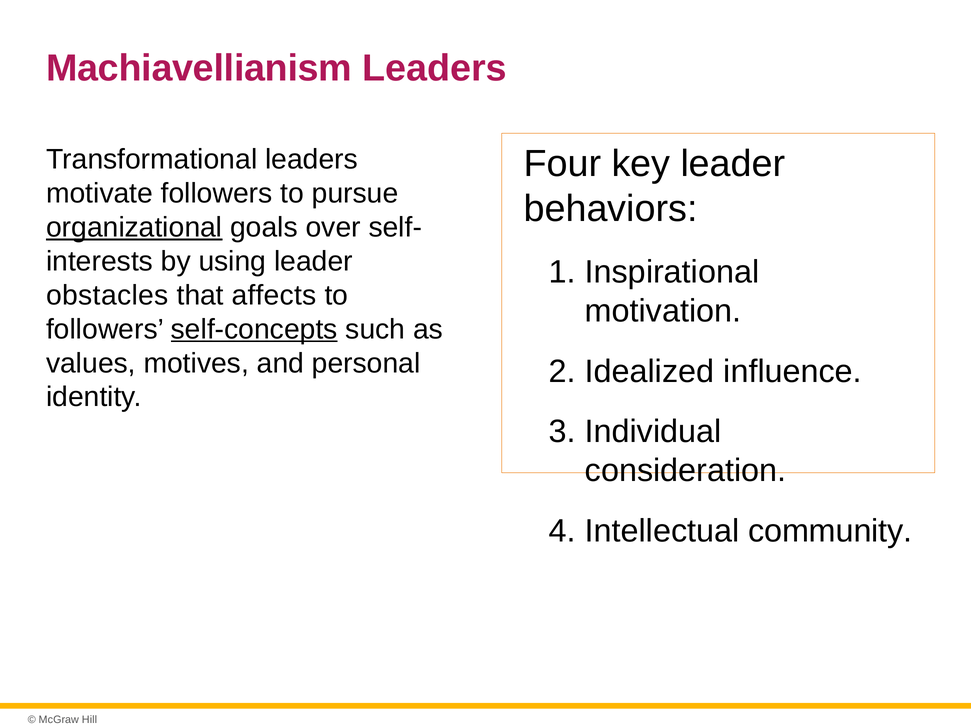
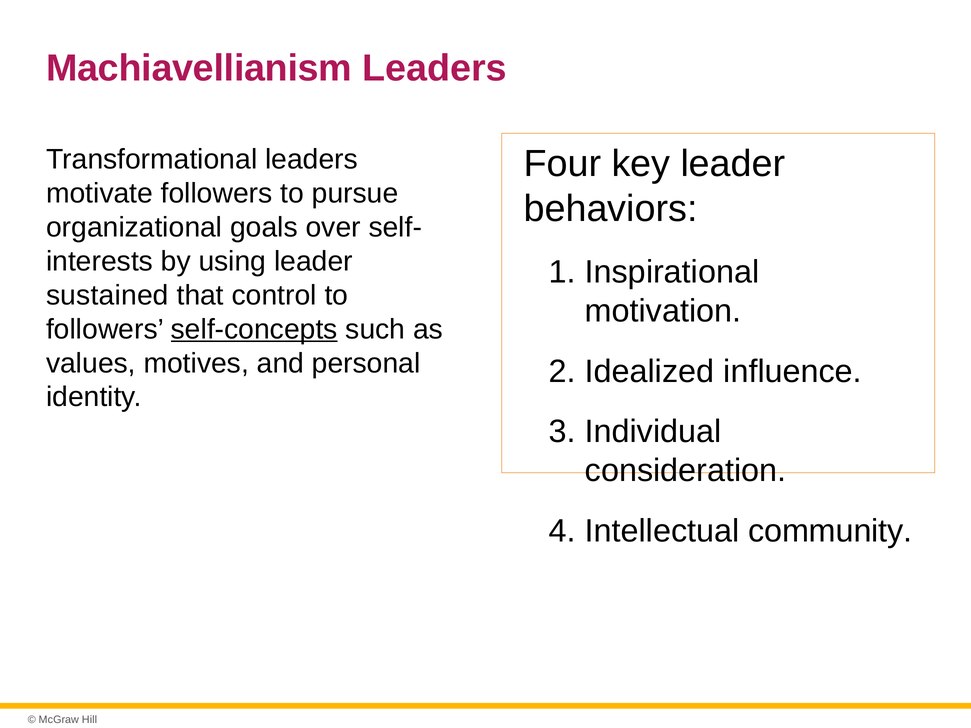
organizational underline: present -> none
obstacles: obstacles -> sustained
affects: affects -> control
